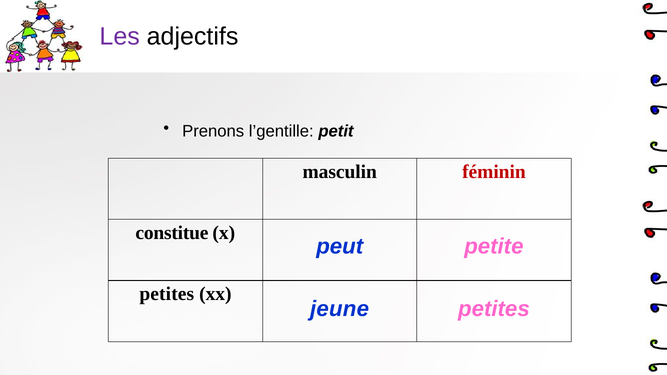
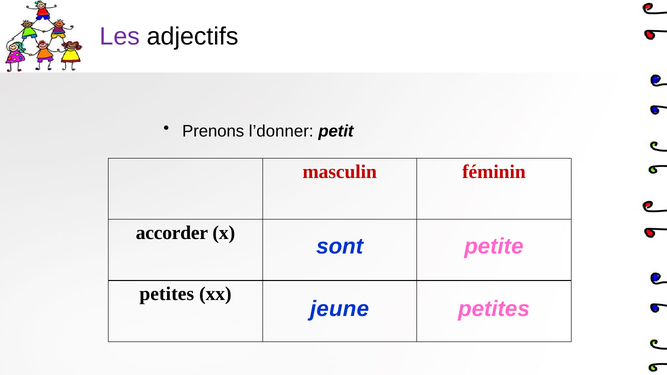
l’gentille: l’gentille -> l’donner
masculin colour: black -> red
constitue: constitue -> accorder
peut: peut -> sont
